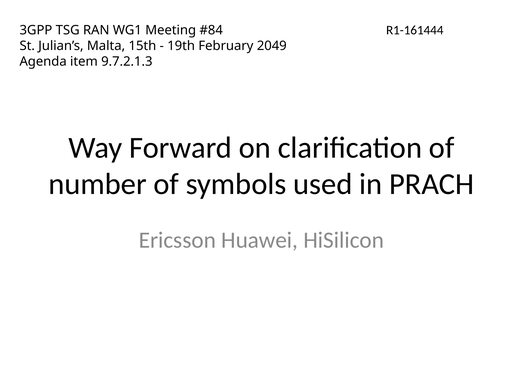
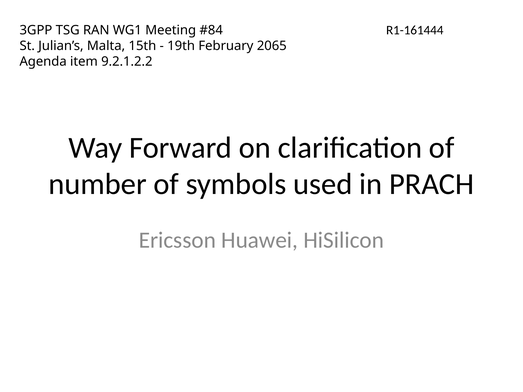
2049: 2049 -> 2065
9.7.2.1.3: 9.7.2.1.3 -> 9.2.1.2.2
